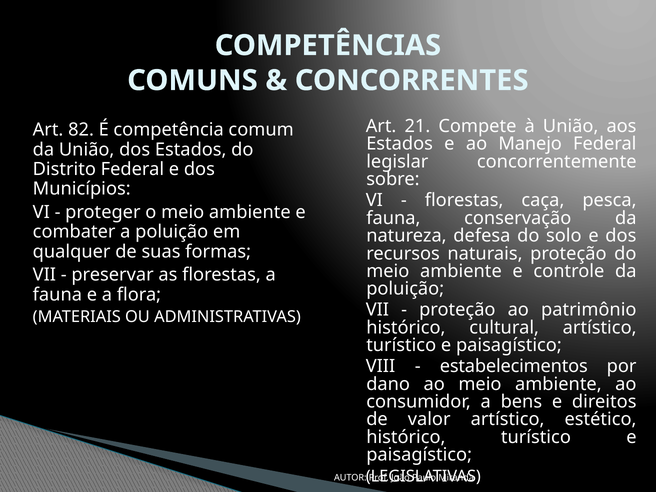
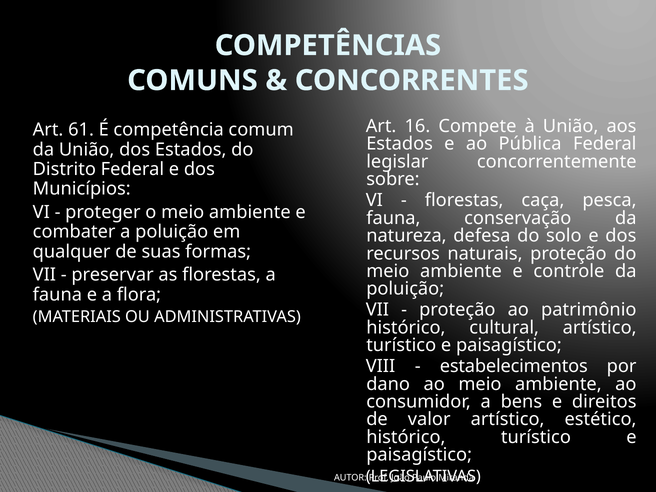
21: 21 -> 16
82: 82 -> 61
Manejo: Manejo -> Pública
